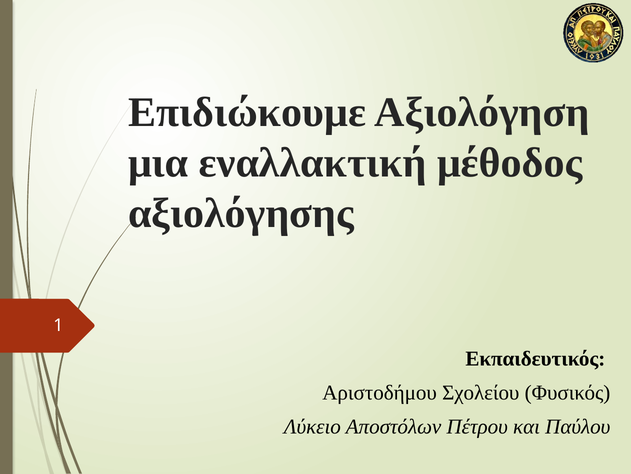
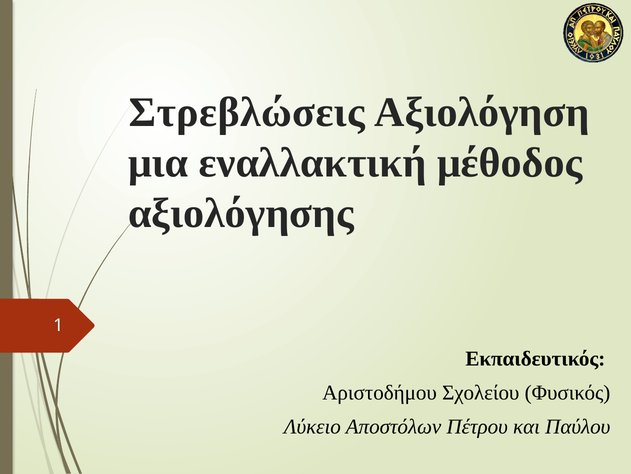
Επιδιώκουμε: Επιδιώκουμε -> Στρεβλώσεις
